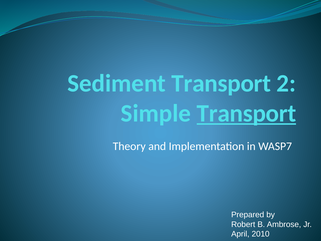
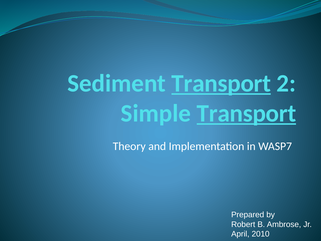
Transport at (221, 83) underline: none -> present
